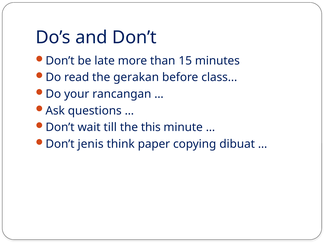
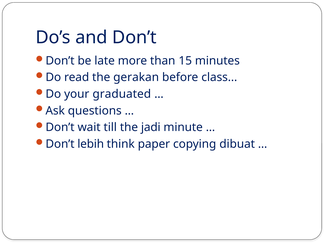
rancangan: rancangan -> graduated
this: this -> jadi
jenis: jenis -> lebih
